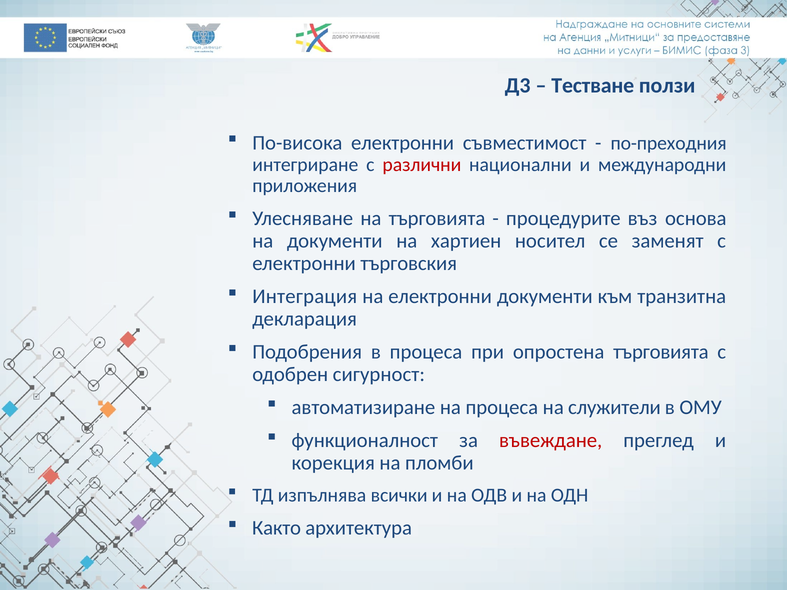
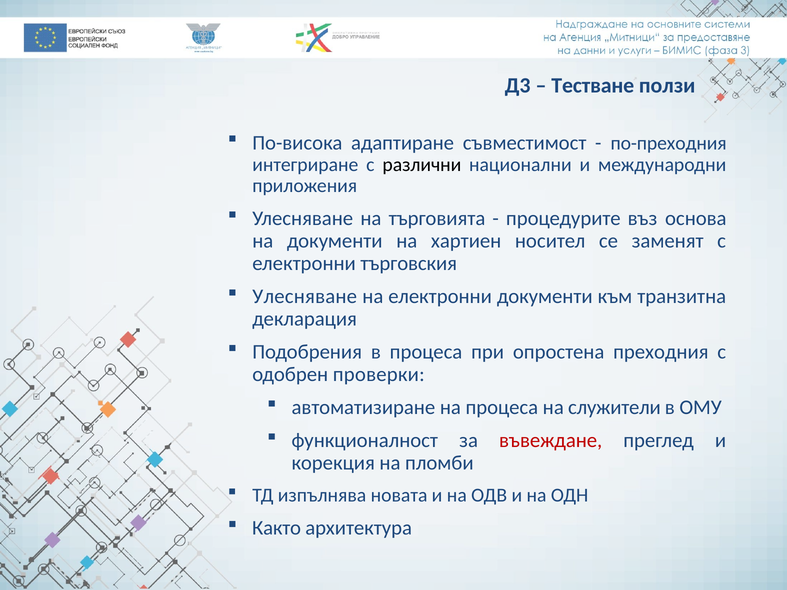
По-висока електронни: електронни -> адаптиране
различни colour: red -> black
Интеграция at (305, 296): Интеграция -> Улесняване
опростена търговията: търговията -> преходния
сигурност: сигурност -> проверки
всички: всички -> новата
